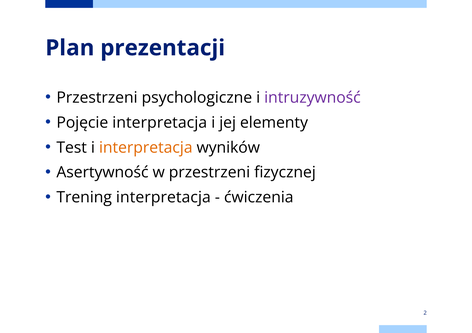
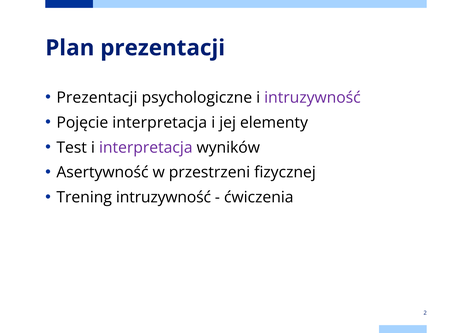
Przestrzeni at (97, 98): Przestrzeni -> Prezentacji
interpretacja at (146, 148) colour: orange -> purple
Trening interpretacja: interpretacja -> intruzywność
